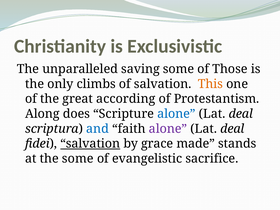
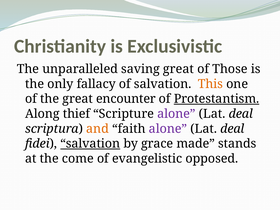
saving some: some -> great
climbs: climbs -> fallacy
according: according -> encounter
Protestantism underline: none -> present
does: does -> thief
alone at (176, 114) colour: blue -> purple
and colour: blue -> orange
the some: some -> come
sacrifice: sacrifice -> opposed
